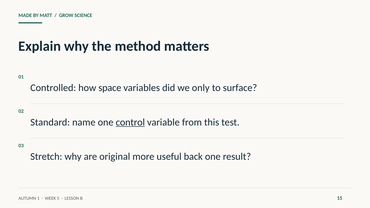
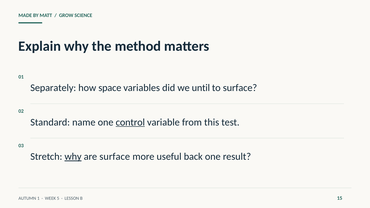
Controlled: Controlled -> Separately
only: only -> until
why at (73, 157) underline: none -> present
are original: original -> surface
